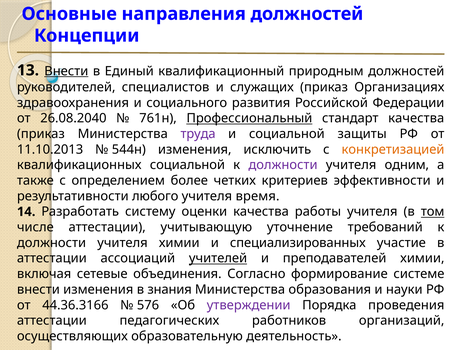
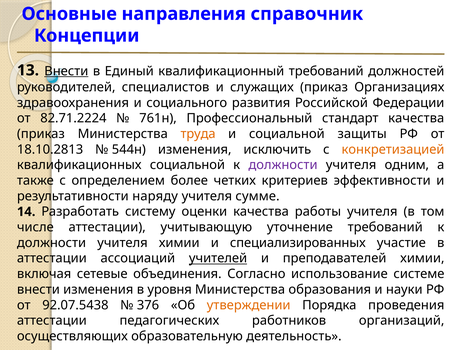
направления должностей: должностей -> справочник
квалификационный природным: природным -> требований
26.08.2040: 26.08.2040 -> 82.71.2224
Профессиональный underline: present -> none
труда colour: purple -> orange
11.10.2013: 11.10.2013 -> 18.10.2813
любого: любого -> наряду
время: время -> сумме
том underline: present -> none
формирование: формирование -> использование
знания: знания -> уровня
44.36.3166: 44.36.3166 -> 92.07.5438
576: 576 -> 376
утверждении colour: purple -> orange
